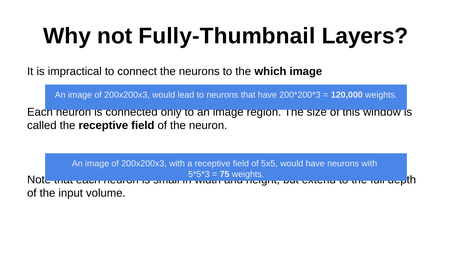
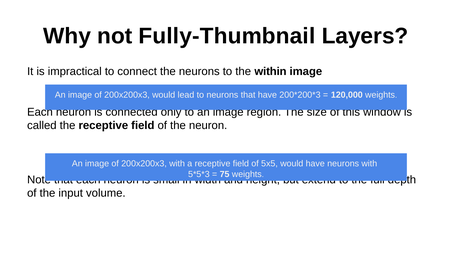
which: which -> within
